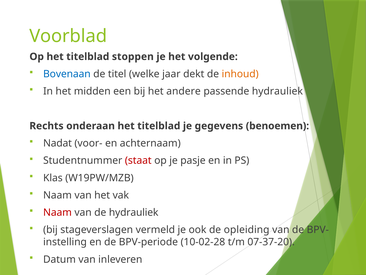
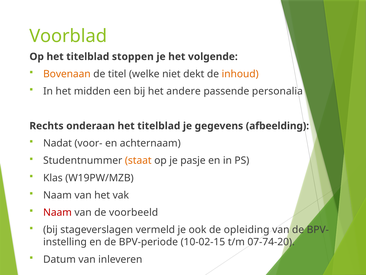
Bovenaan colour: blue -> orange
jaar: jaar -> niet
passende hydrauliek: hydrauliek -> personalia
benoemen: benoemen -> afbeelding
staat colour: red -> orange
de hydrauliek: hydrauliek -> voorbeeld
10-02-28: 10-02-28 -> 10-02-15
07-37-20: 07-37-20 -> 07-74-20
